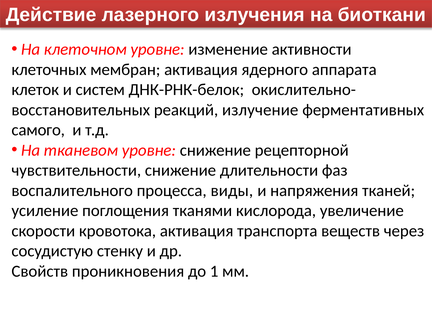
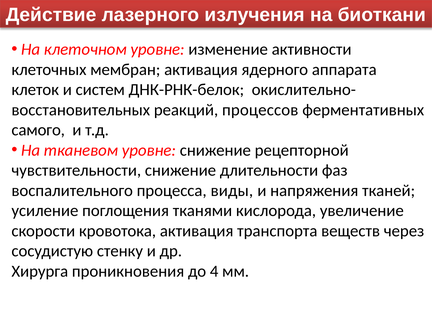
излучение: излучение -> процессов
Свойств: Свойств -> Хирурга
1: 1 -> 4
